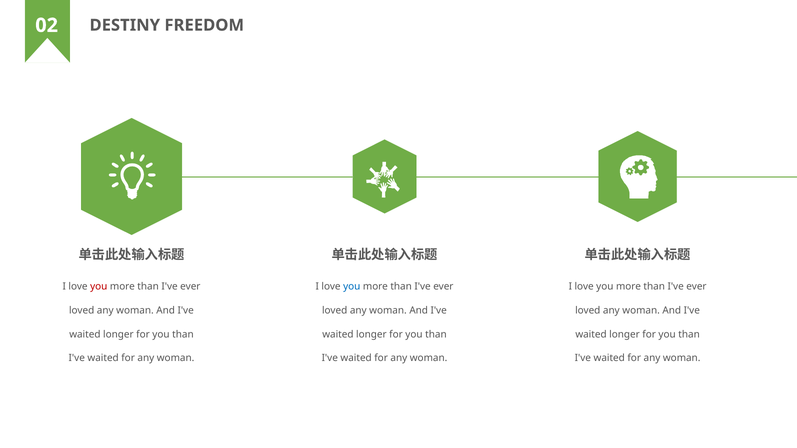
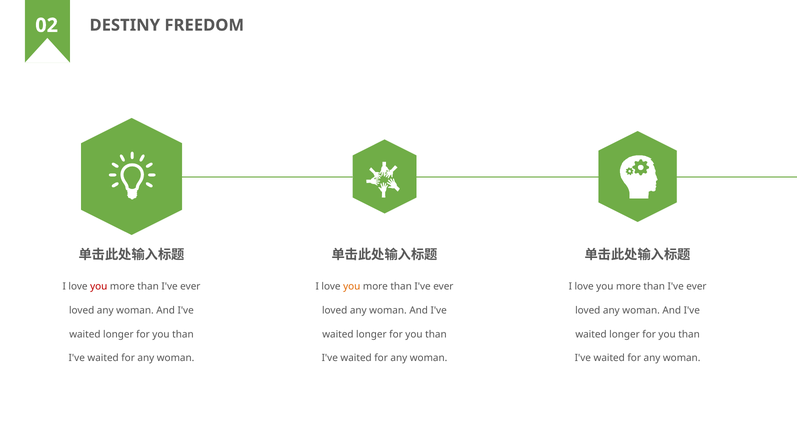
you at (352, 287) colour: blue -> orange
